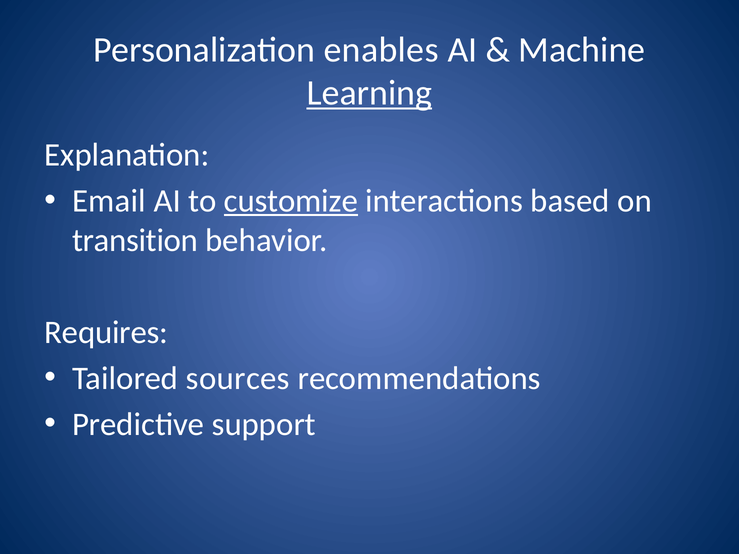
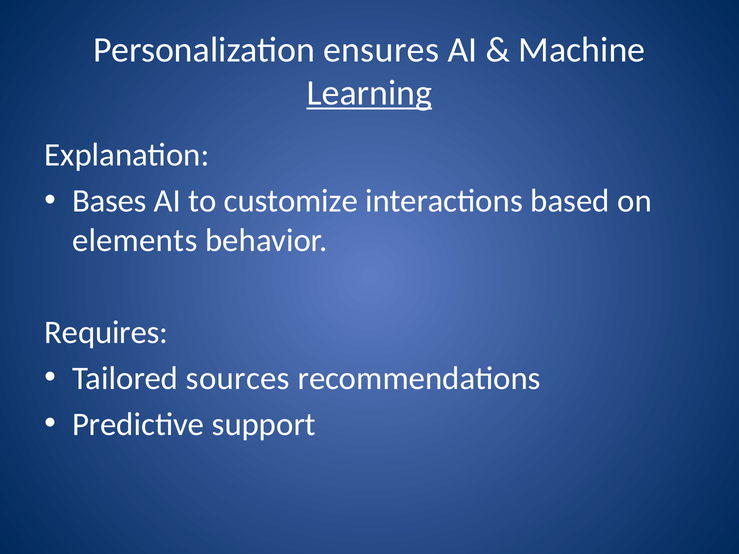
enables: enables -> ensures
Email: Email -> Bases
customize underline: present -> none
transition: transition -> elements
